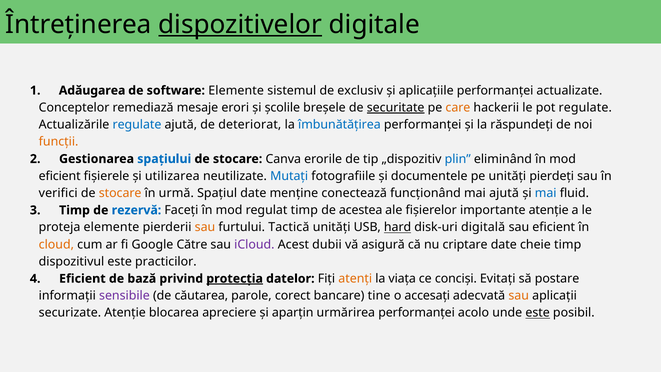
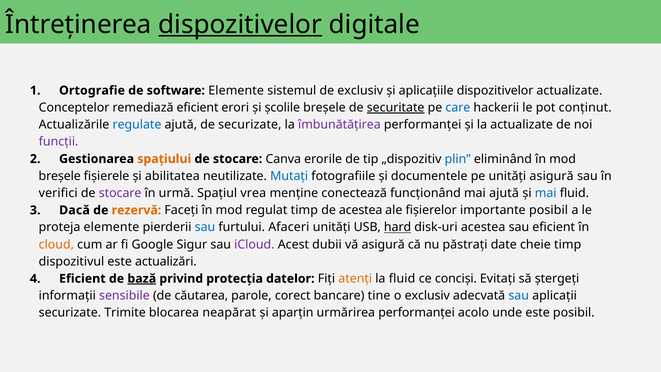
Adăugarea: Adăugarea -> Ortografie
aplicațiile performanței: performanței -> dispozitivelor
remediază mesaje: mesaje -> eficient
care colour: orange -> blue
pot regulate: regulate -> conținut
de deteriorat: deteriorat -> securizate
îmbunătățirea colour: blue -> purple
la răspundeți: răspundeți -> actualizate
funcții colour: orange -> purple
spațiului colour: blue -> orange
eficient at (60, 176): eficient -> breșele
utilizarea: utilizarea -> abilitatea
unități pierdeți: pierdeți -> asigură
stocare at (120, 193) colour: orange -> purple
Spațiul date: date -> vrea
Timp at (74, 210): Timp -> Dacă
rezervă colour: blue -> orange
importante atenție: atenție -> posibil
sau at (205, 227) colour: orange -> blue
Tactică: Tactică -> Afaceri
disk-uri digitală: digitală -> acestea
Către: Către -> Sigur
criptare: criptare -> păstrați
practicilor: practicilor -> actualizări
bază underline: none -> present
protecția underline: present -> none
la viața: viața -> fluid
postare: postare -> ștergeți
o accesați: accesați -> exclusiv
sau at (519, 296) colour: orange -> blue
securizate Atenție: Atenție -> Trimite
apreciere: apreciere -> neapărat
este at (538, 313) underline: present -> none
